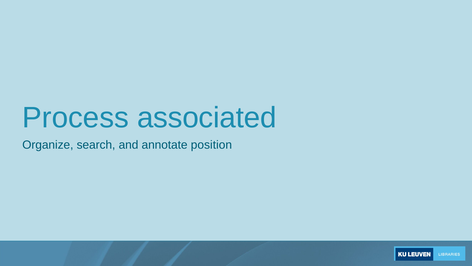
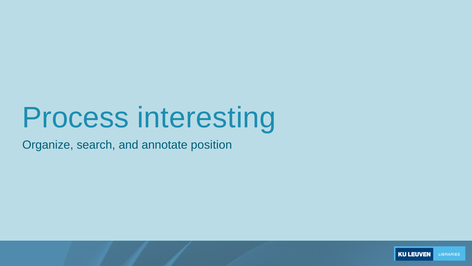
associated: associated -> interesting
